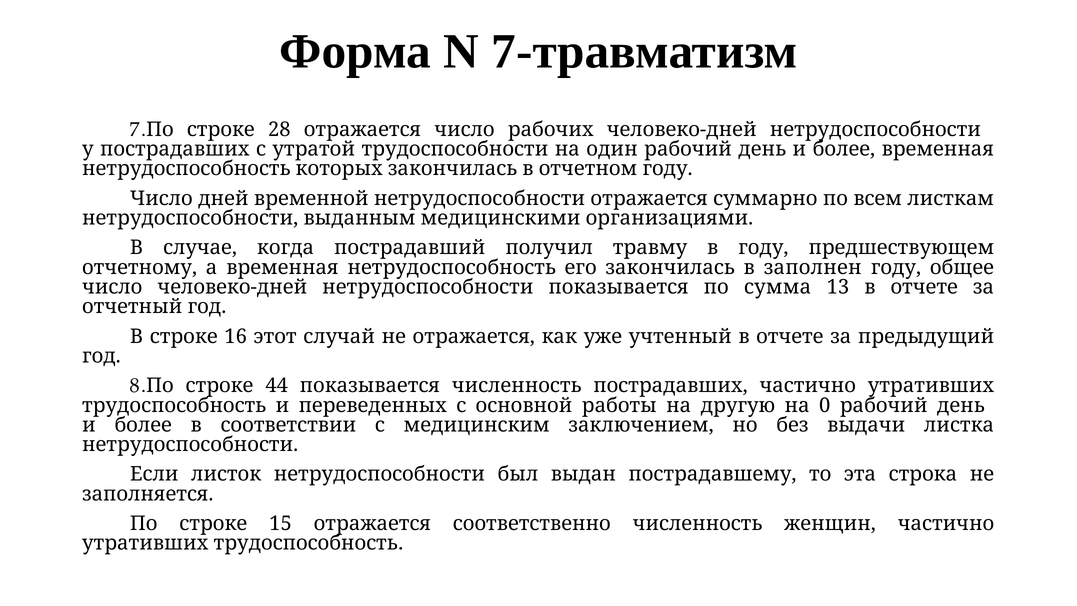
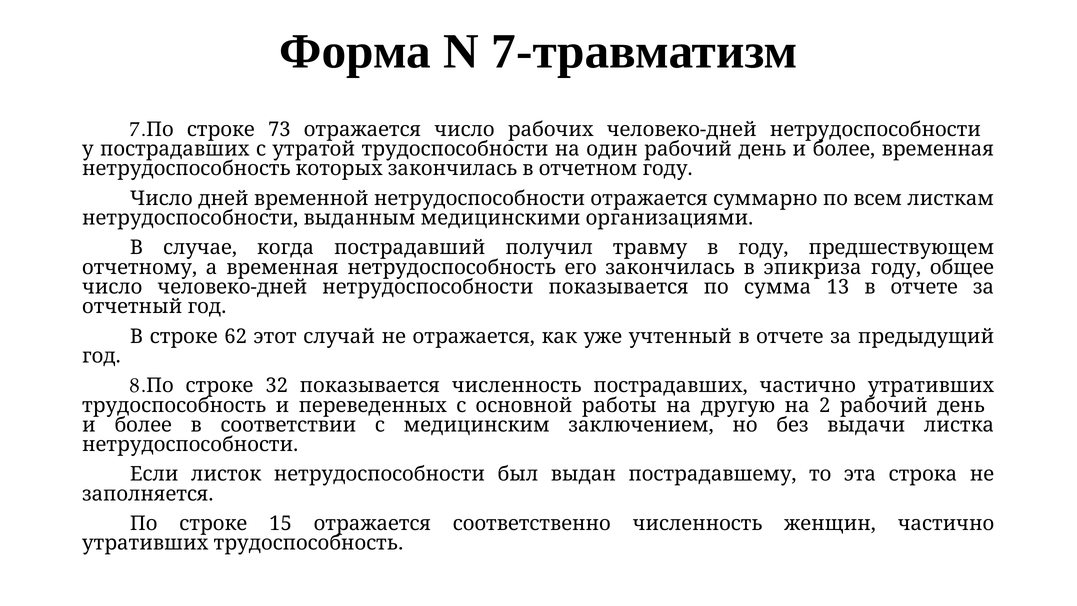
28: 28 -> 73
заполнен: заполнен -> эпикриза
16: 16 -> 62
44: 44 -> 32
0: 0 -> 2
